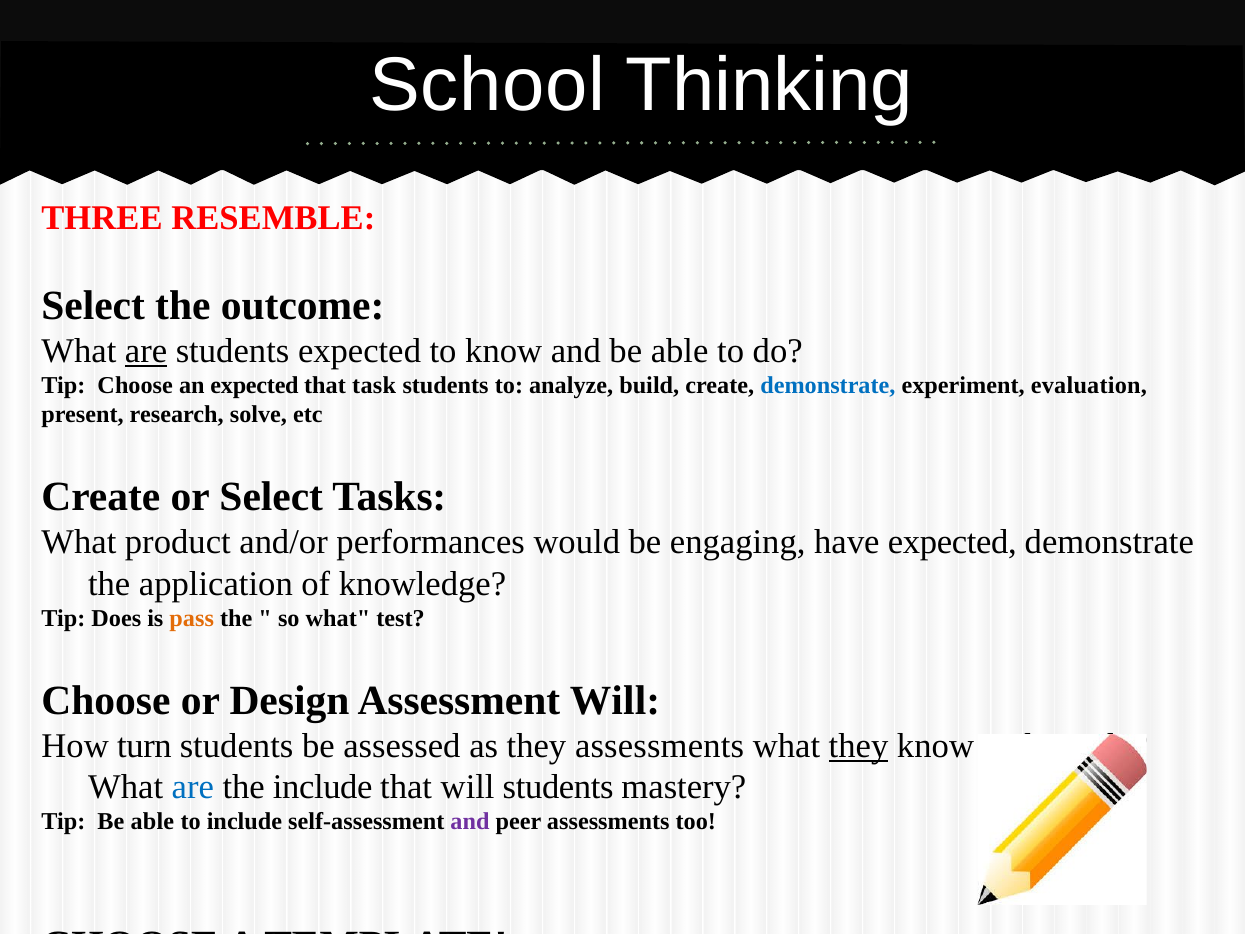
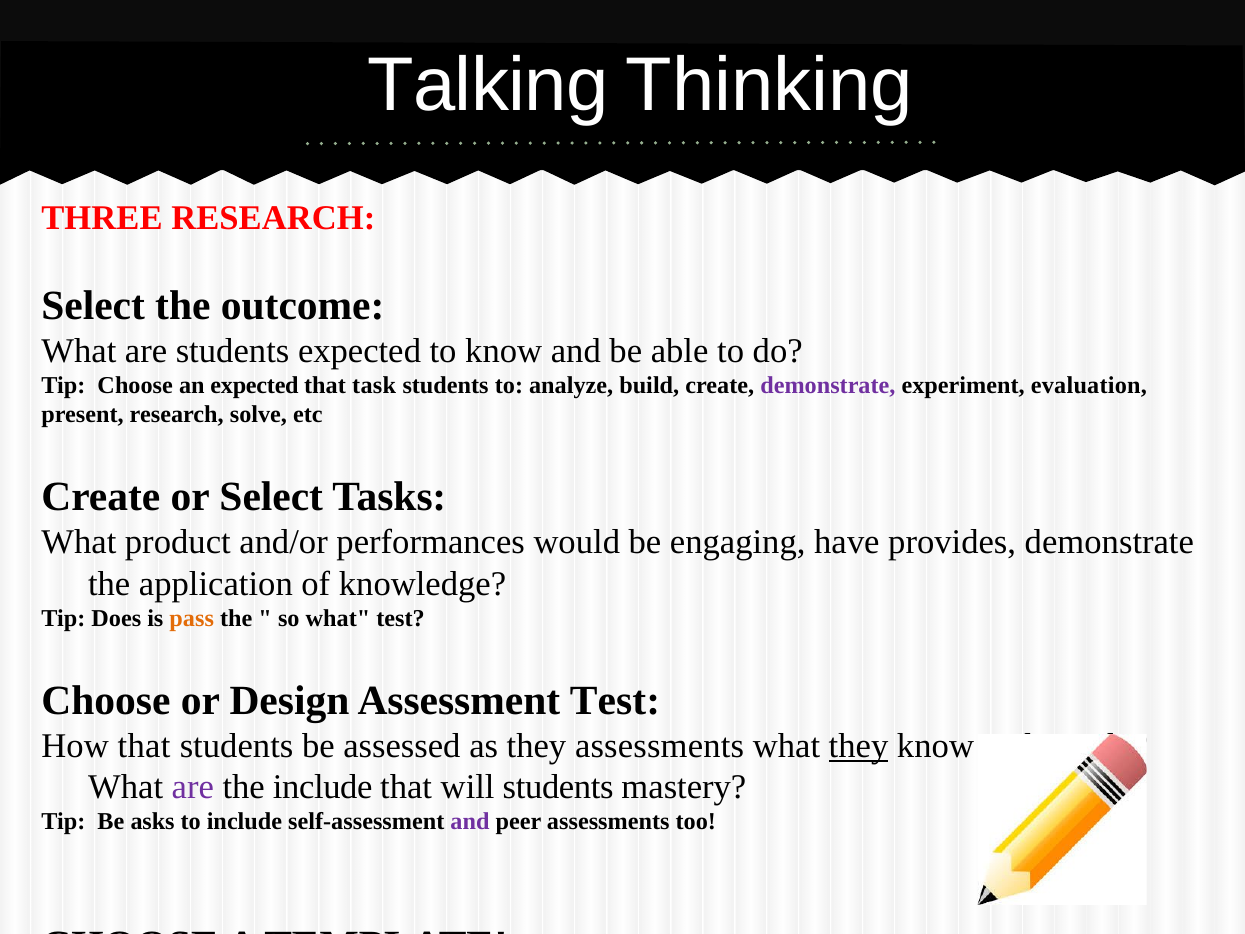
School: School -> Talking
THREE RESEMBLE: RESEMBLE -> RESEARCH
are at (146, 351) underline: present -> none
demonstrate at (828, 386) colour: blue -> purple
have expected: expected -> provides
Assessment Will: Will -> Test
How turn: turn -> that
are at (193, 787) colour: blue -> purple
Tip Be able: able -> asks
